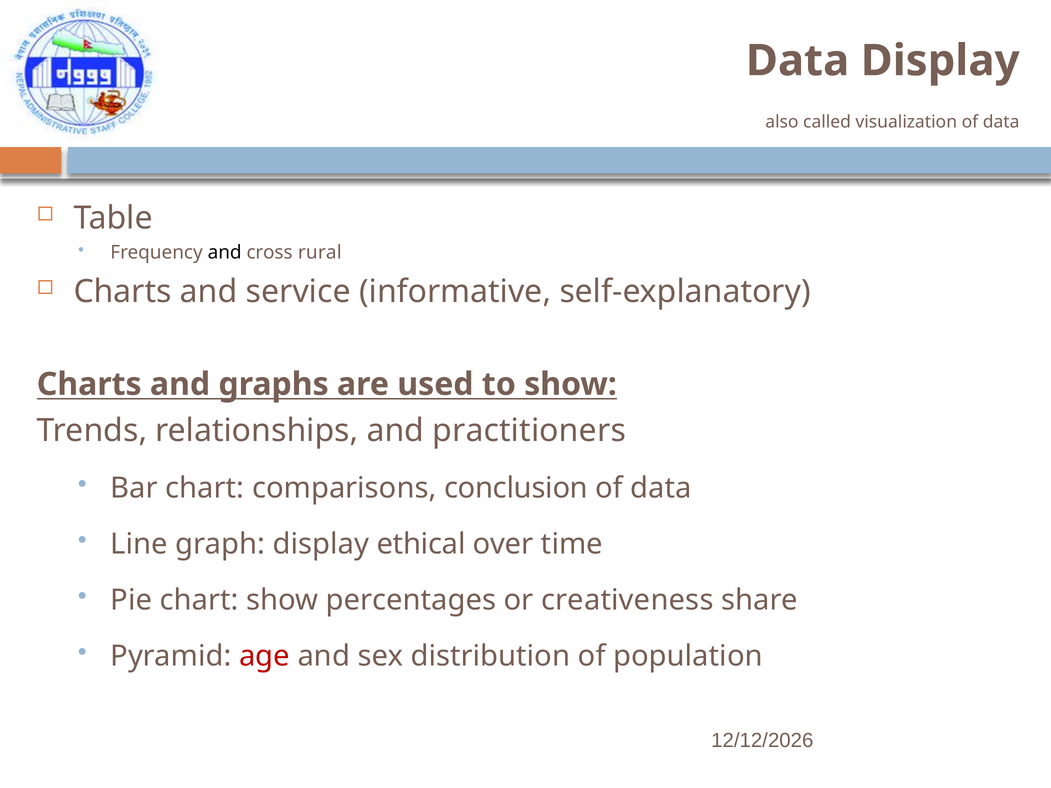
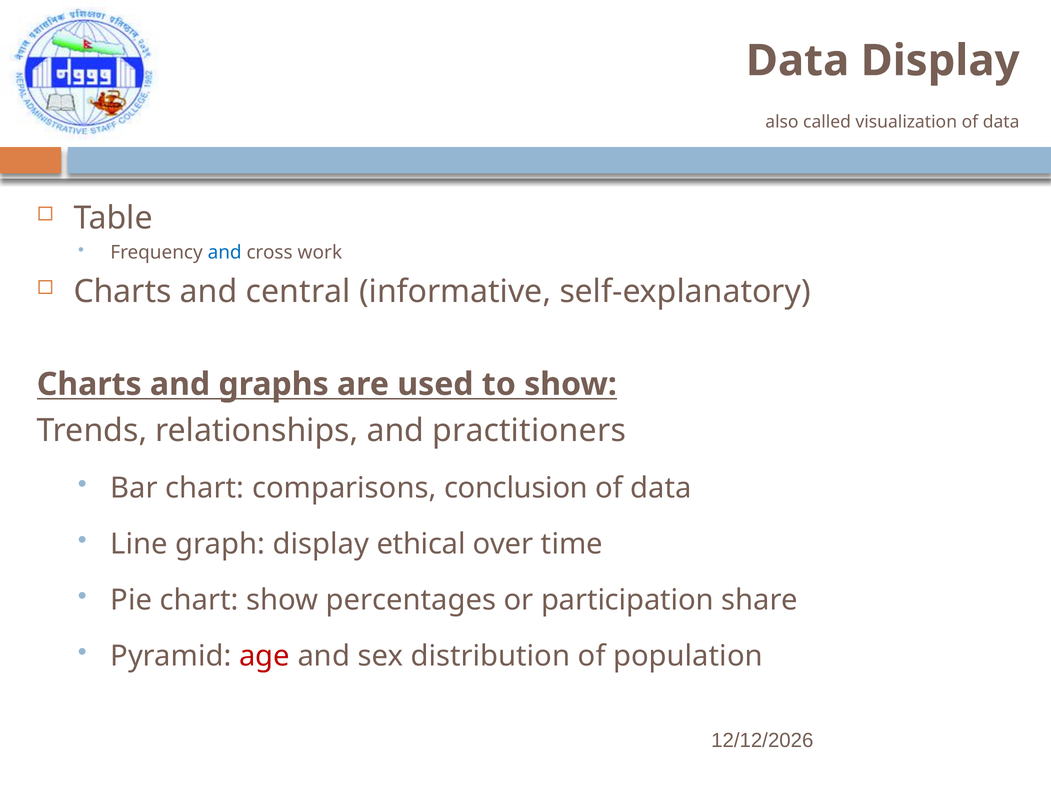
and at (225, 253) colour: black -> blue
rural: rural -> work
service: service -> central
creativeness: creativeness -> participation
